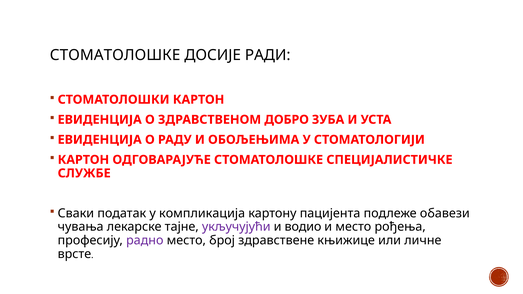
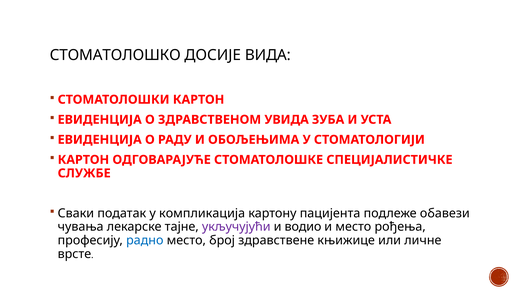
СТОМАТОЛОШКЕ at (115, 55): СТОМАТОЛОШКЕ -> СТОМАТОЛОШКО
РАДИ: РАДИ -> ВИДА
ДОБРО: ДОБРО -> УВИДА
радно colour: purple -> blue
